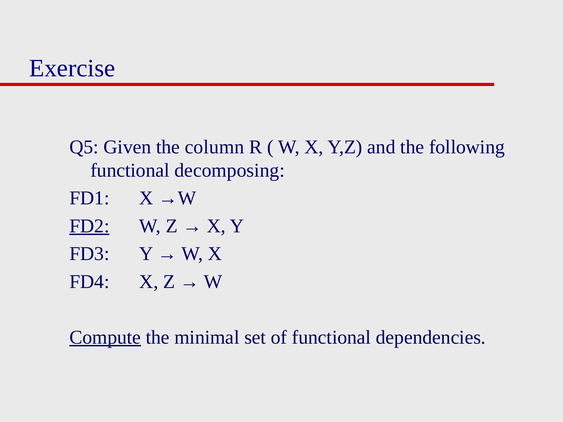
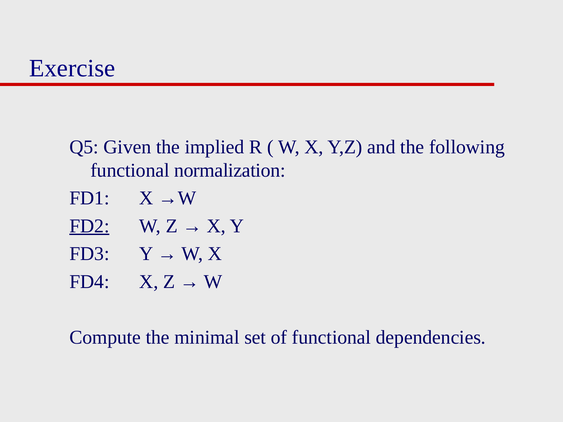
column: column -> implied
decomposing: decomposing -> normalization
Compute underline: present -> none
